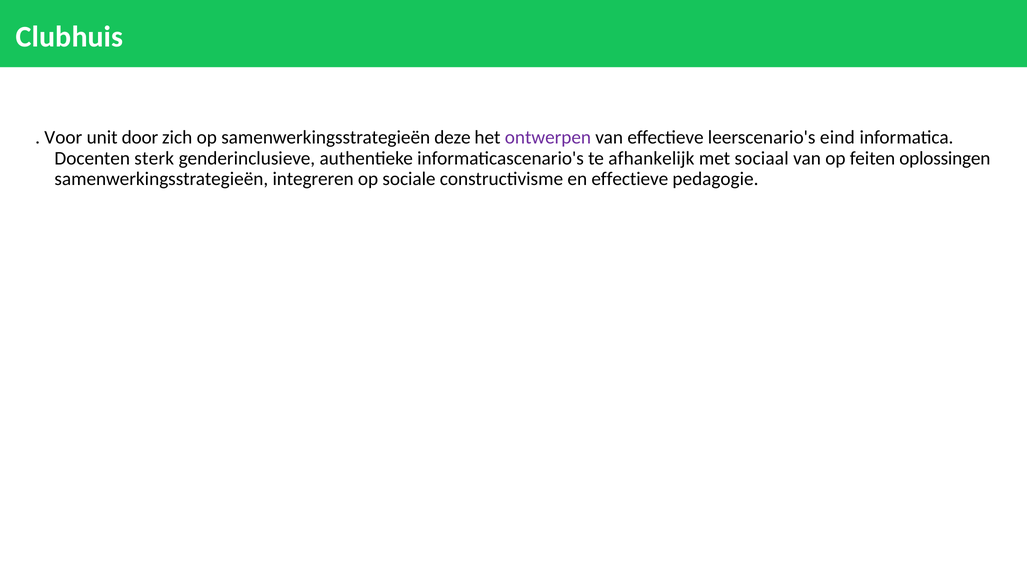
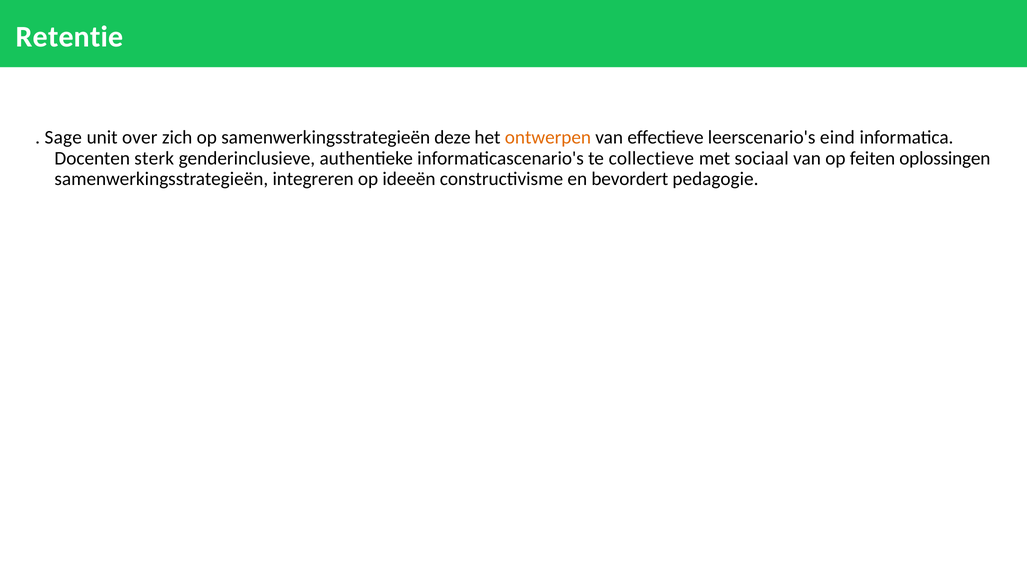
Clubhuis: Clubhuis -> Retentie
Voor: Voor -> Sage
door: door -> over
ontwerpen colour: purple -> orange
afhankelijk: afhankelijk -> collectieve
sociale: sociale -> ideeën
en effectieve: effectieve -> bevordert
